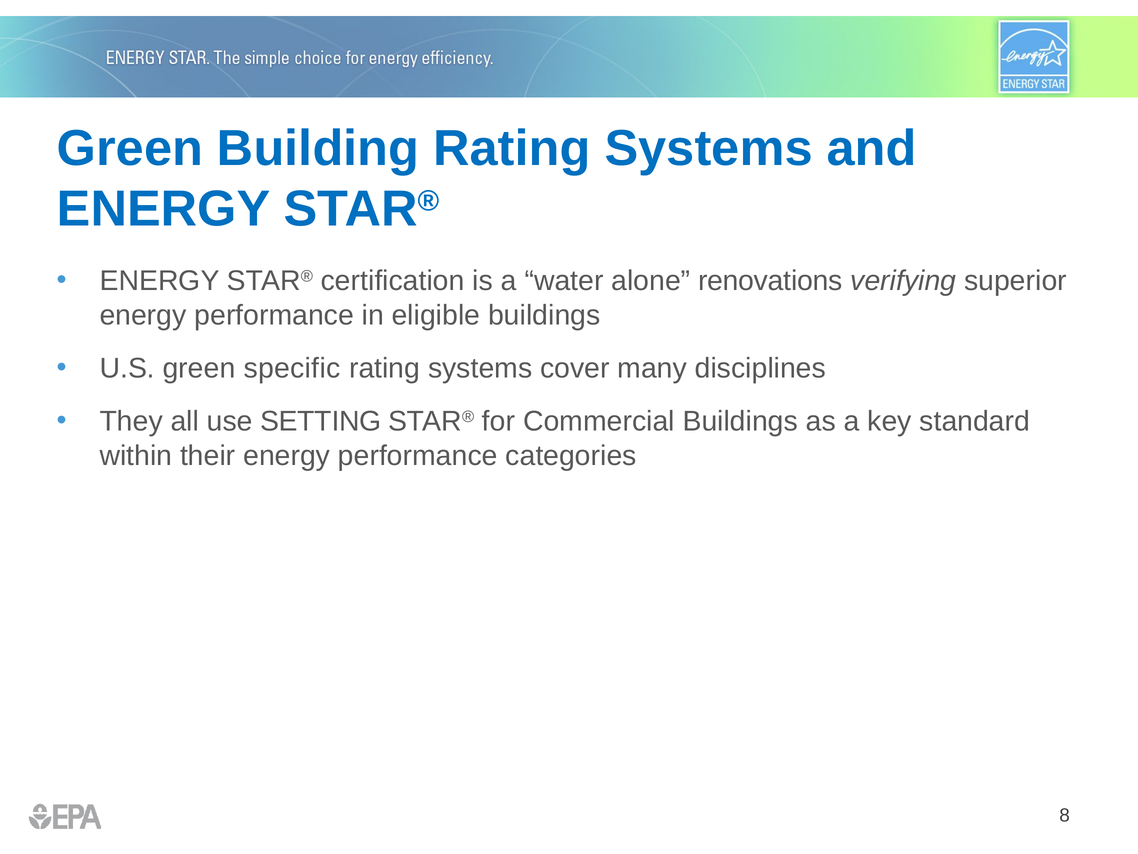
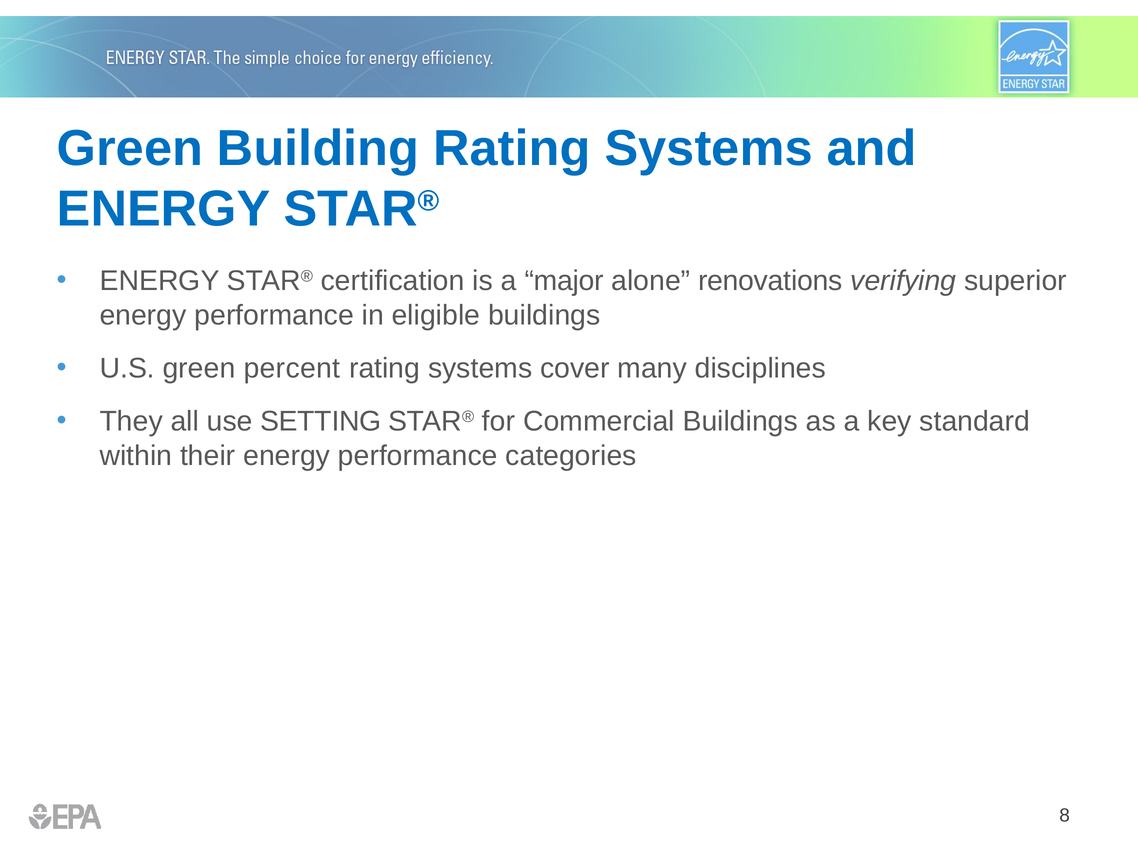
water: water -> major
specific: specific -> percent
